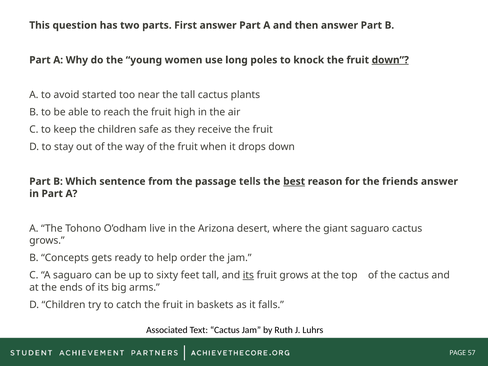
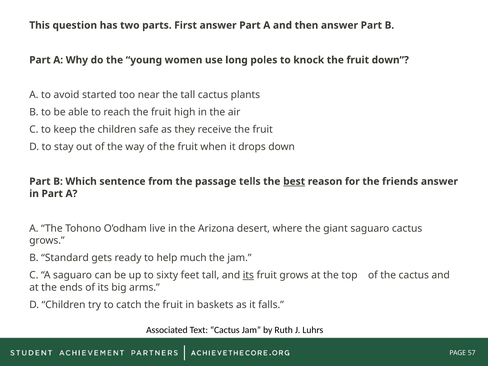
down at (390, 60) underline: present -> none
Concepts: Concepts -> Standard
order: order -> much
